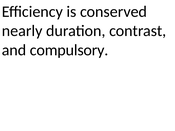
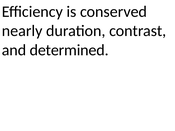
compulsory: compulsory -> determined
